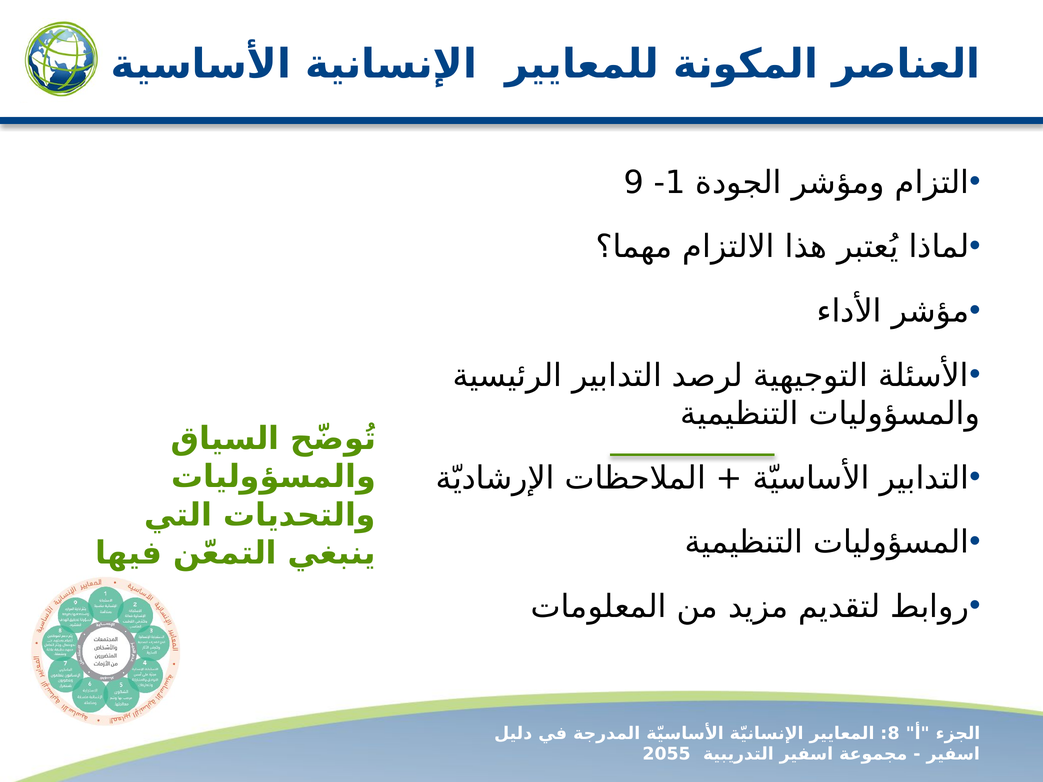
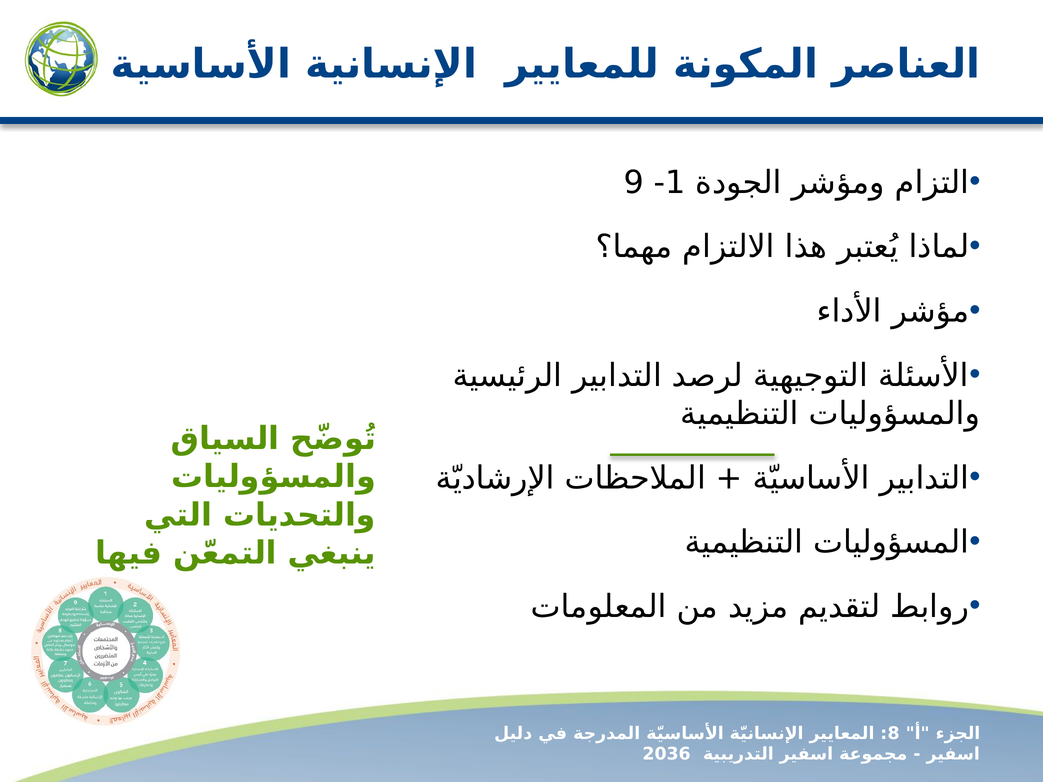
2055: 2055 -> 2036
